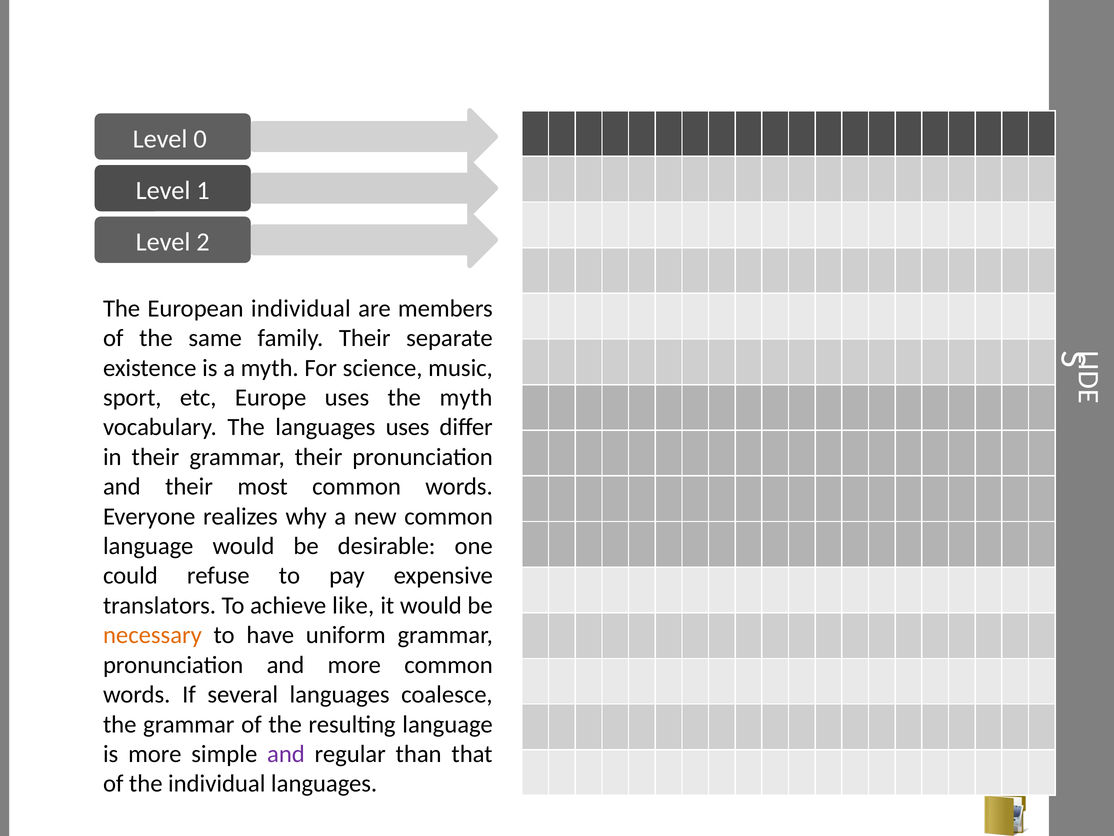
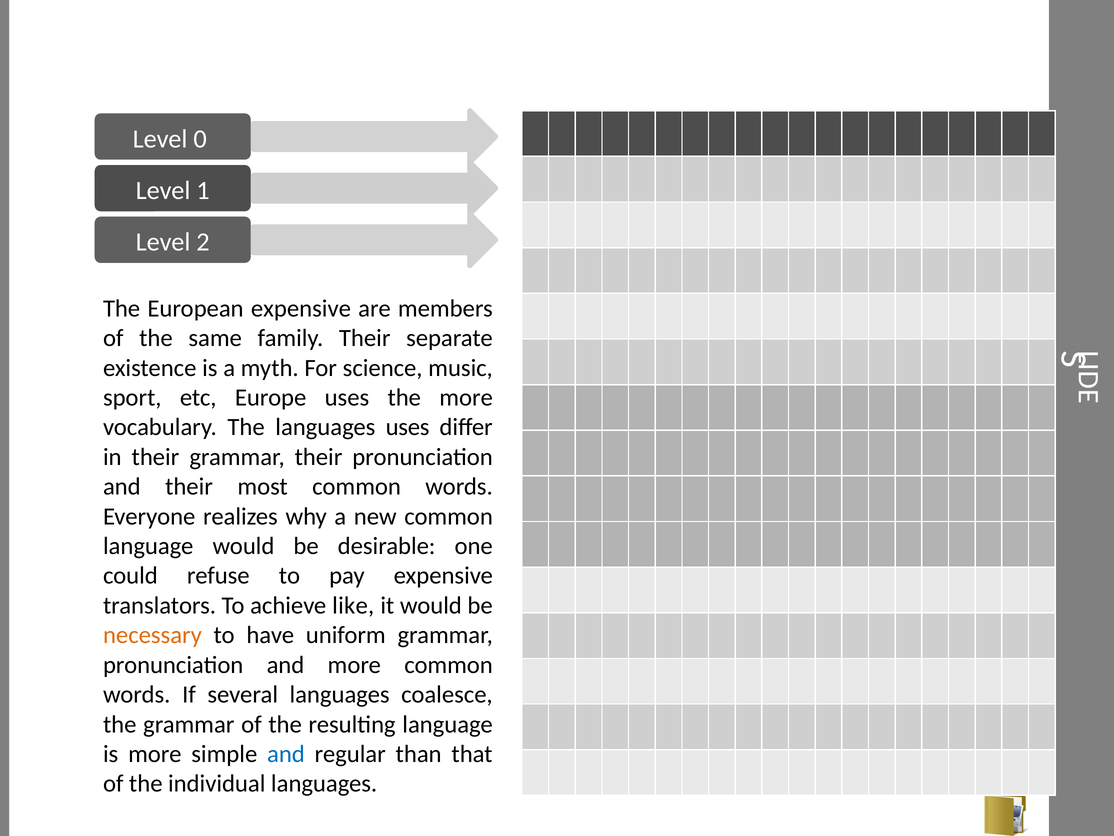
European individual: individual -> expensive
the myth: myth -> more
and at (286, 754) colour: purple -> blue
